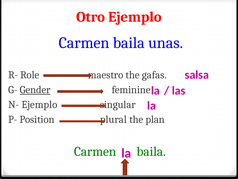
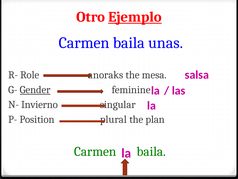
Ejemplo at (135, 17) underline: none -> present
maestro: maestro -> anoraks
gafas: gafas -> mesa
N- Ejemplo: Ejemplo -> Invierno
